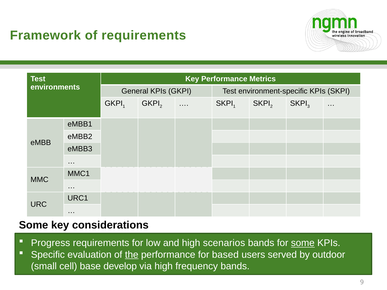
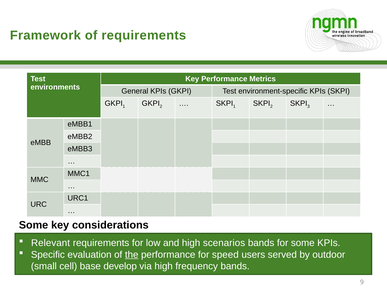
Progress: Progress -> Relevant
some at (303, 243) underline: present -> none
based: based -> speed
